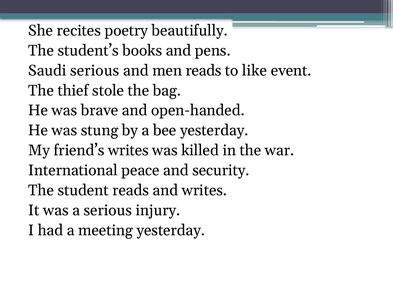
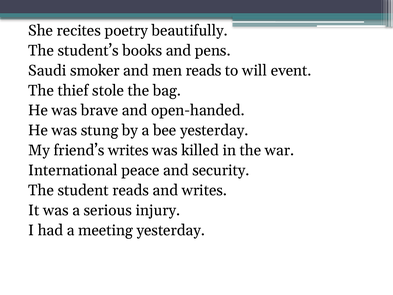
Saudi serious: serious -> smoker
like: like -> will
